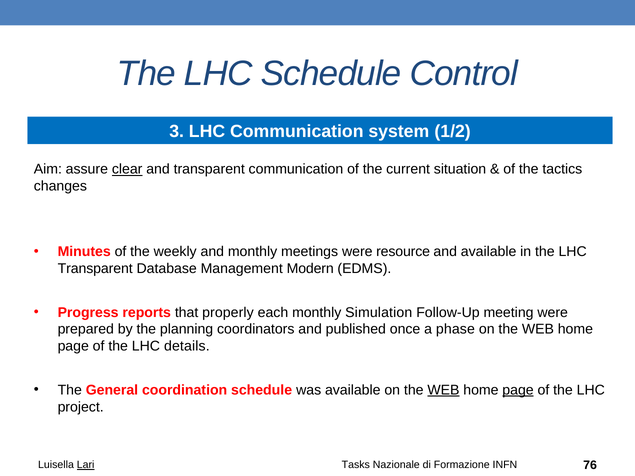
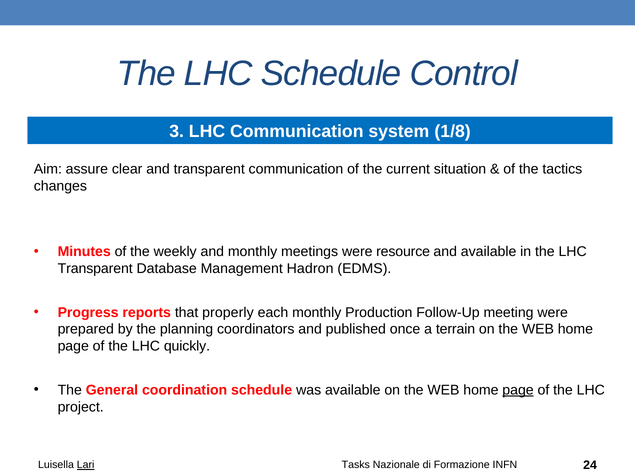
1/2: 1/2 -> 1/8
clear underline: present -> none
Modern: Modern -> Hadron
Simulation: Simulation -> Production
phase: phase -> terrain
details: details -> quickly
WEB at (443, 390) underline: present -> none
76: 76 -> 24
